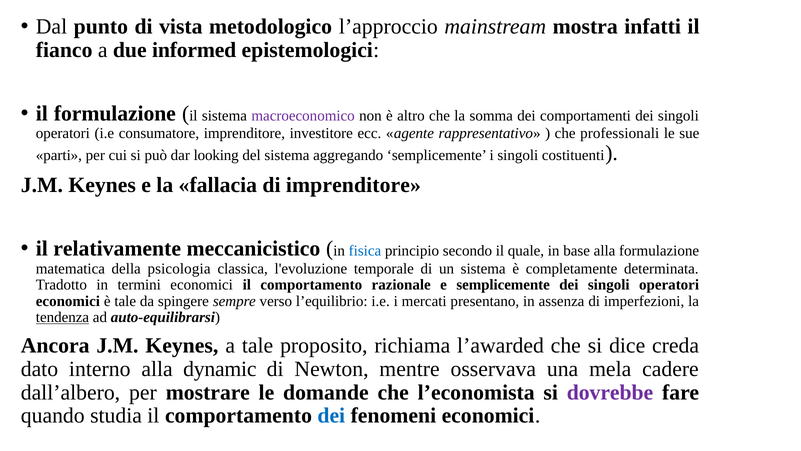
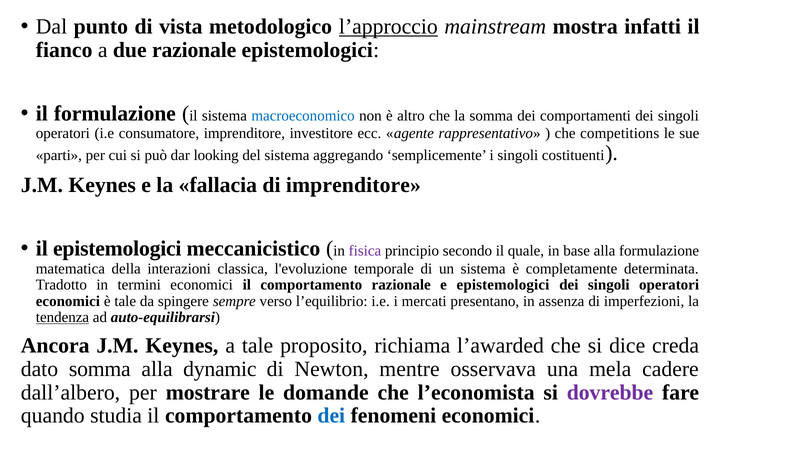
l’approccio underline: none -> present
due informed: informed -> razionale
macroeconomico colour: purple -> blue
professionali: professionali -> competitions
il relativamente: relativamente -> epistemologici
fisica colour: blue -> purple
psicologia: psicologia -> interazioni
e semplicemente: semplicemente -> epistemologici
dato interno: interno -> somma
